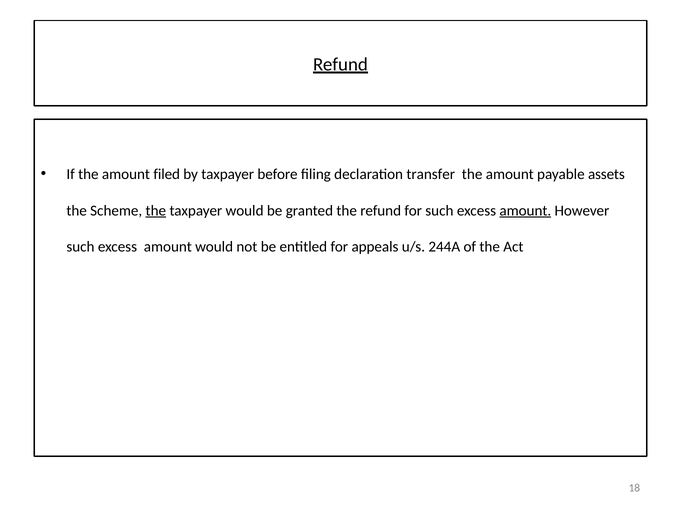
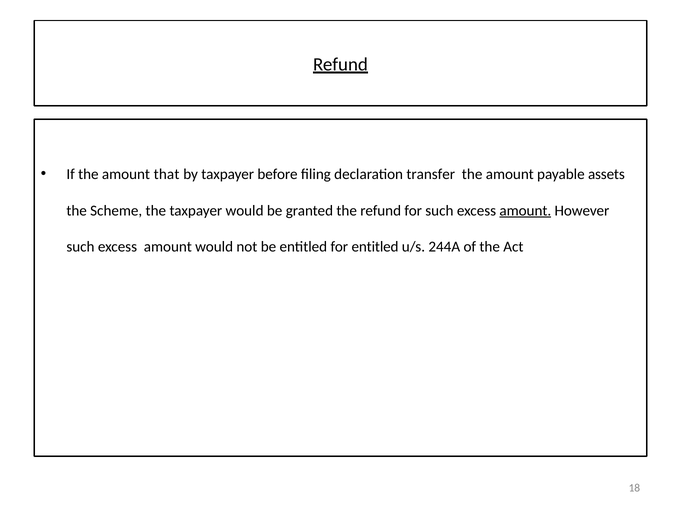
filed: filed -> that
the at (156, 211) underline: present -> none
for appeals: appeals -> entitled
